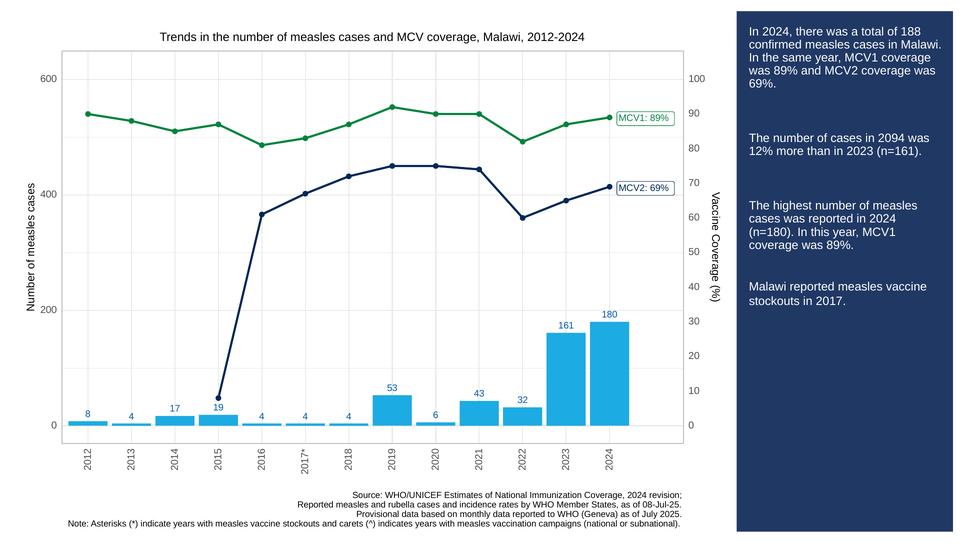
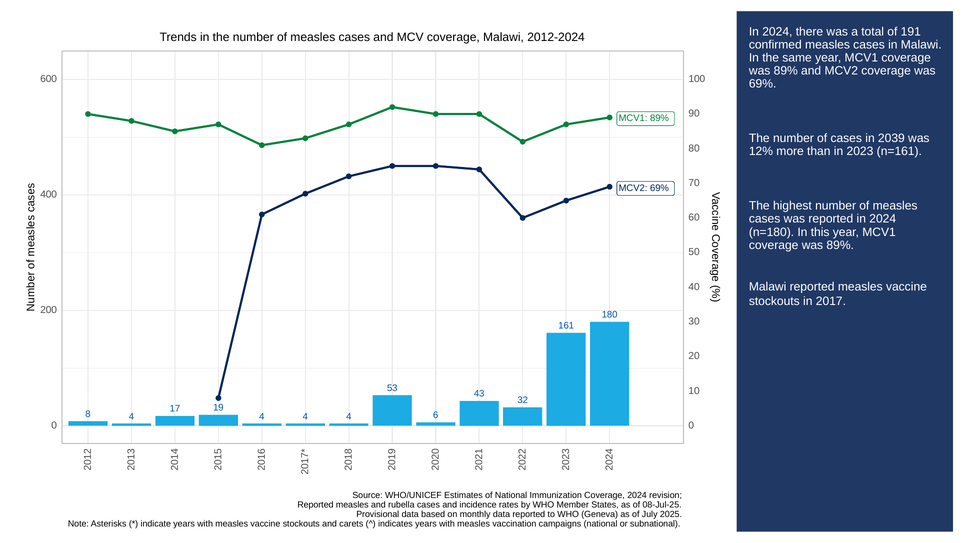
188: 188 -> 191
2094: 2094 -> 2039
